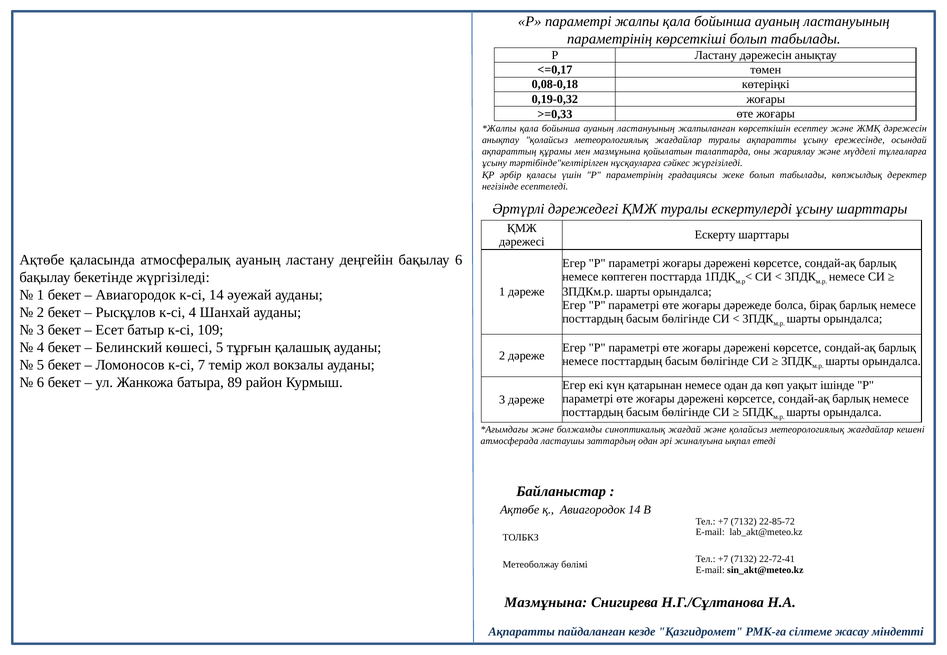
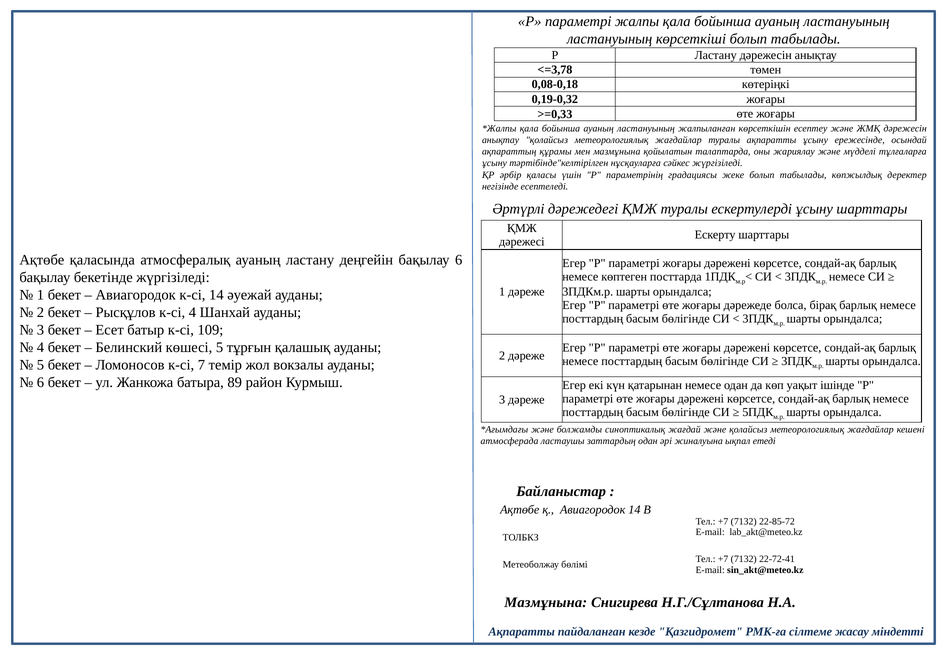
параметрінің at (610, 39): параметрінің -> ластануының
<=0,17: <=0,17 -> <=3,78
